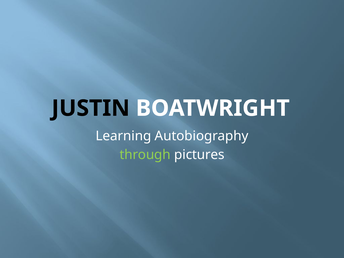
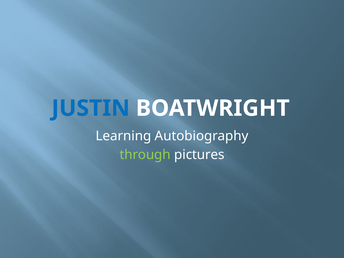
JUSTIN colour: black -> blue
